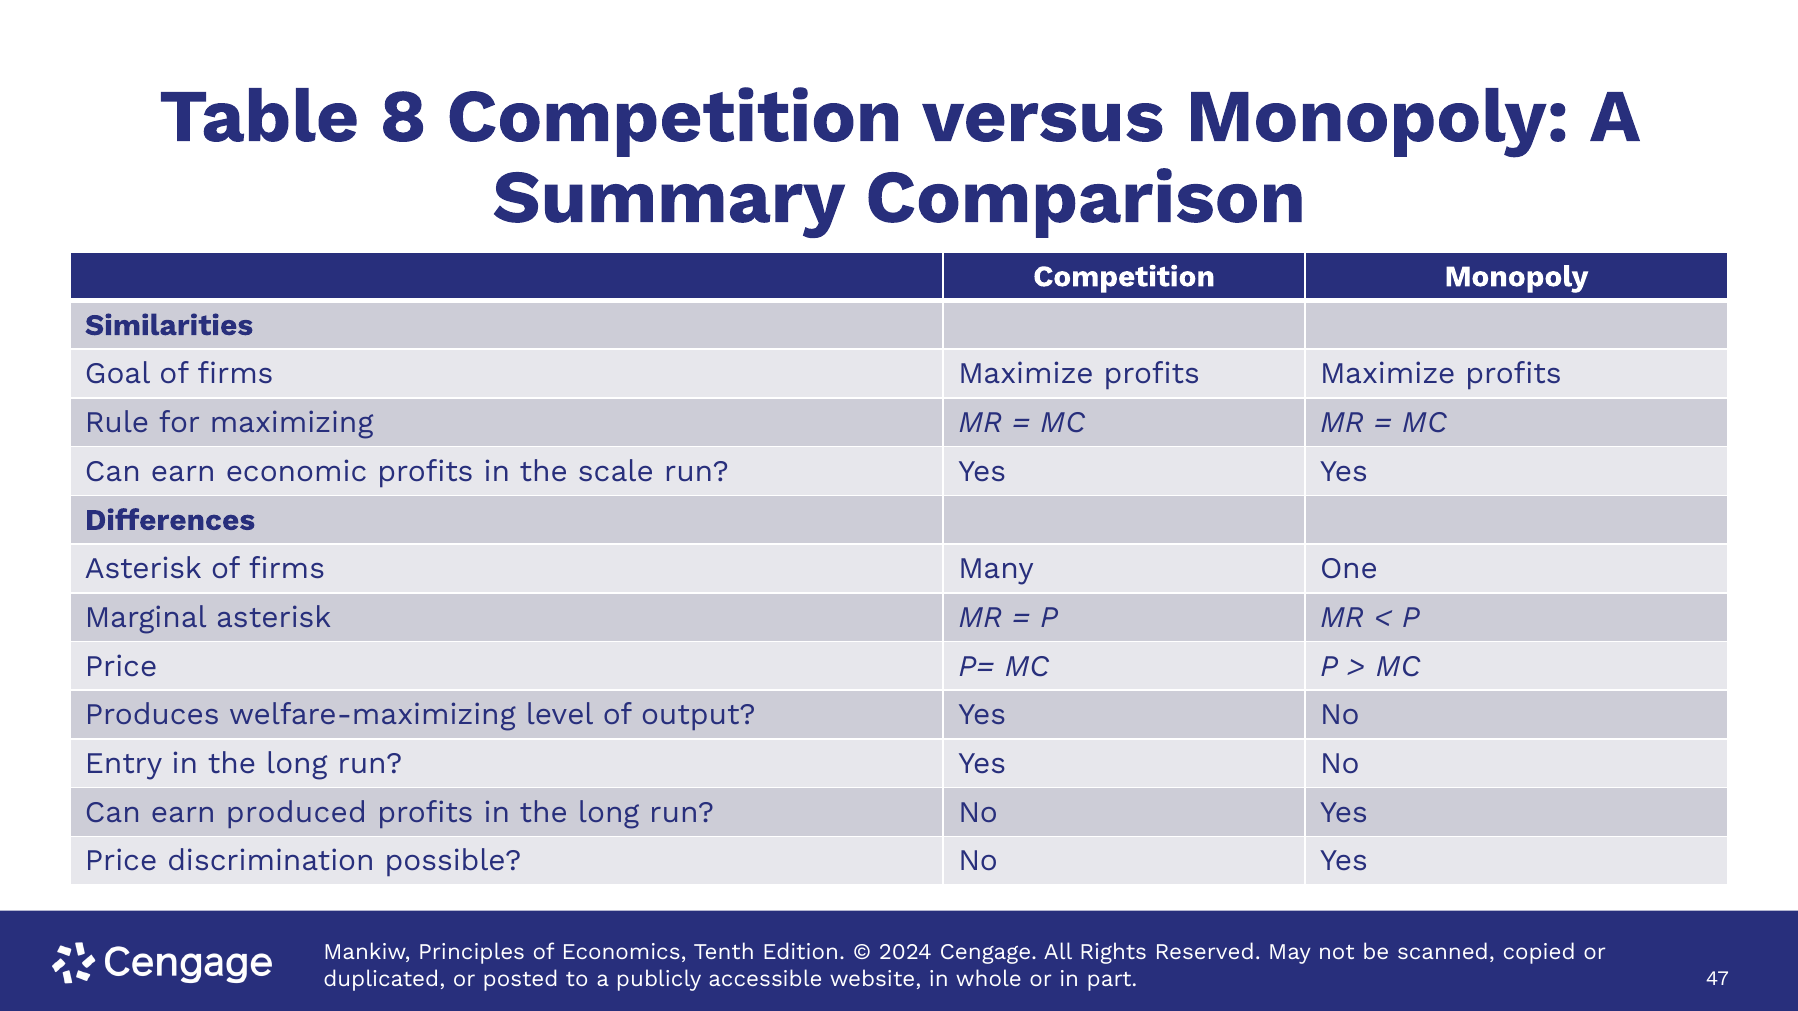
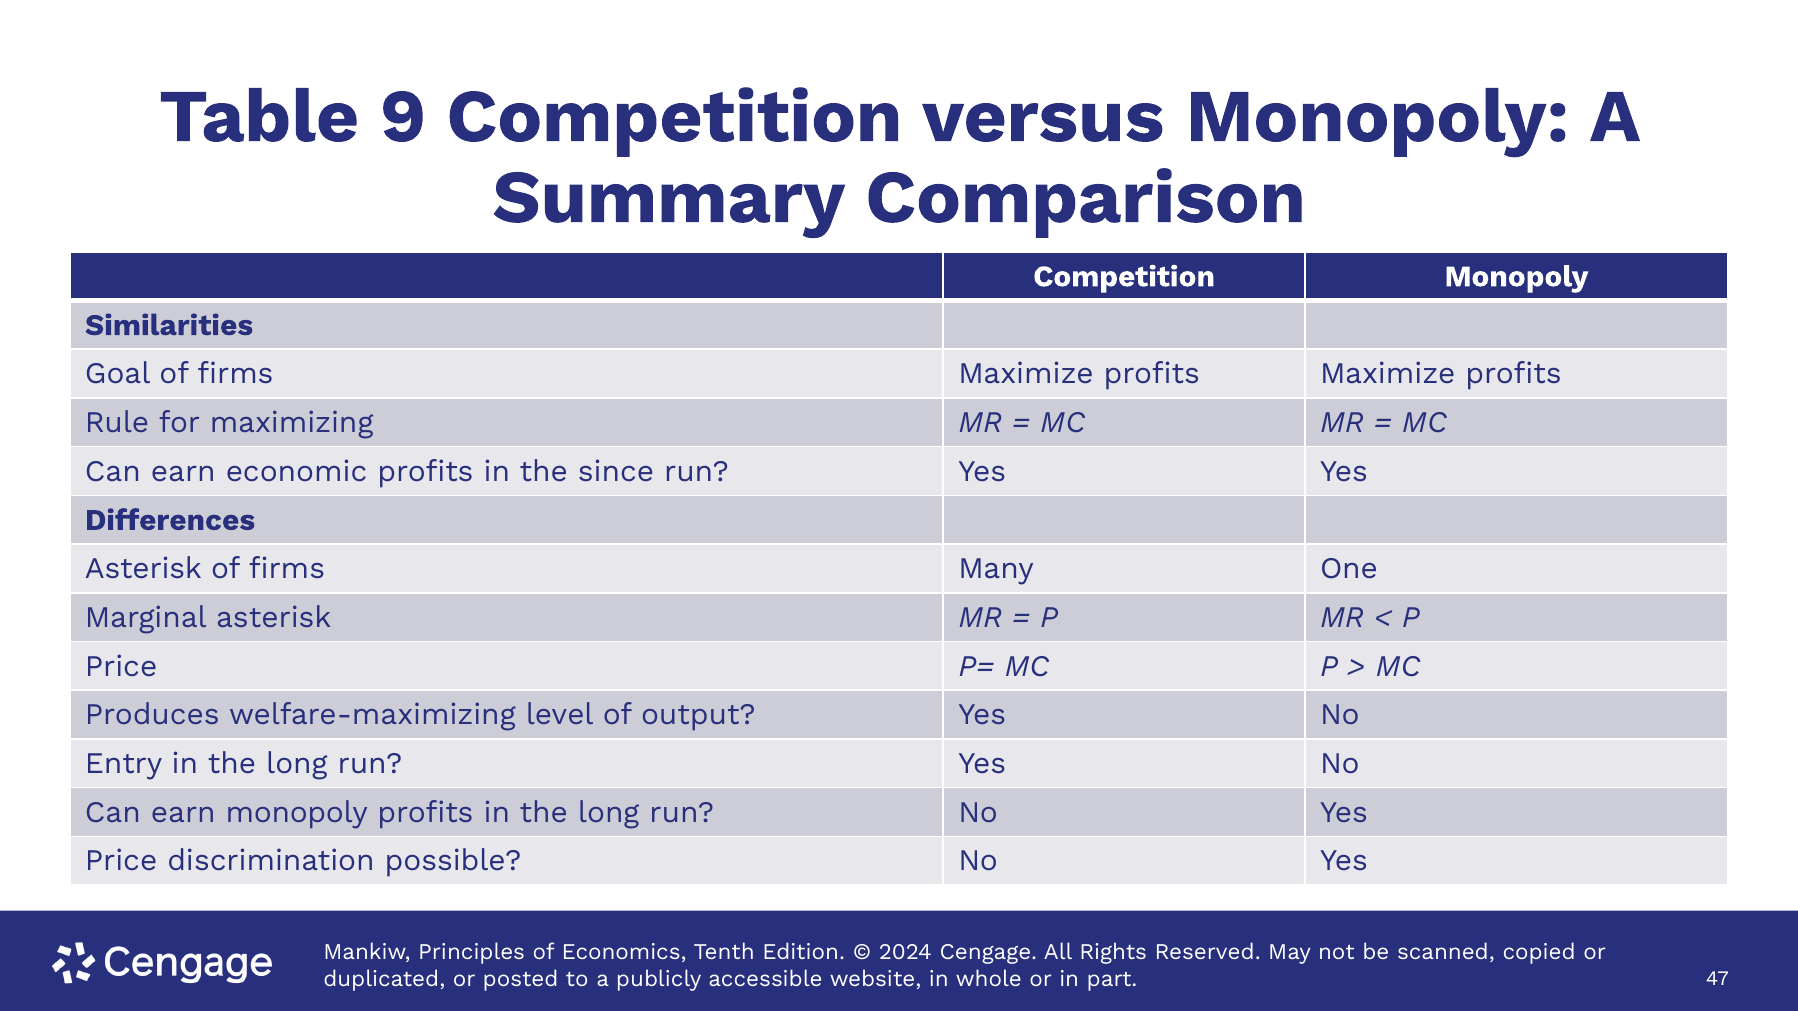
8: 8 -> 9
scale: scale -> since
earn produced: produced -> monopoly
